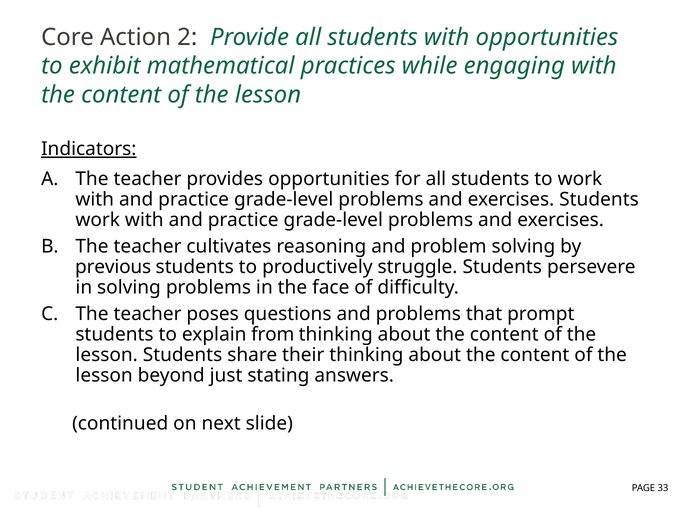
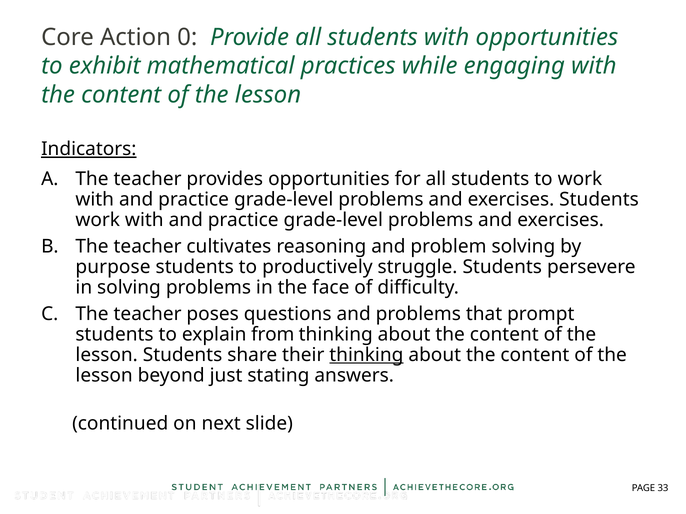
2: 2 -> 0
previous: previous -> purpose
thinking at (366, 355) underline: none -> present
